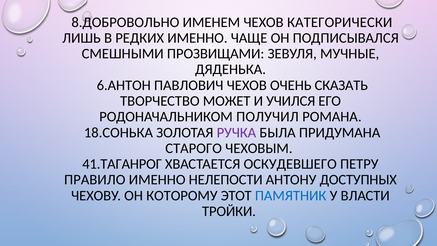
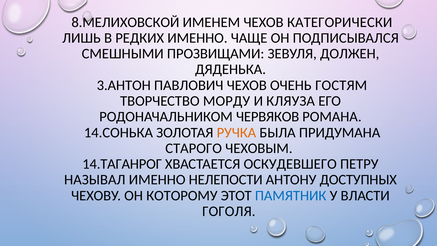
8.ДОБРОВОЛЬНО: 8.ДОБРОВОЛЬНО -> 8.МЕЛИХОВСКОЙ
МУЧНЫЕ: МУЧНЫЕ -> ДОЛЖЕН
6.АНТОН: 6.АНТОН -> 3.АНТОН
СКАЗАТЬ: СКАЗАТЬ -> ГОСТЯМ
МОЖЕТ: МОЖЕТ -> МОРДУ
УЧИЛСЯ: УЧИЛСЯ -> КЛЯУЗА
ПОЛУЧИЛ: ПОЛУЧИЛ -> ЧЕРВЯКОВ
18.СОНЬКА: 18.СОНЬКА -> 14.СОНЬКА
РУЧКА colour: purple -> orange
41.ТАГАНРОГ: 41.ТАГАНРОГ -> 14.ТАГАНРОГ
ПРАВИЛО: ПРАВИЛО -> НАЗЫВАЛ
ТРОЙКИ: ТРОЙКИ -> ГОГОЛЯ
